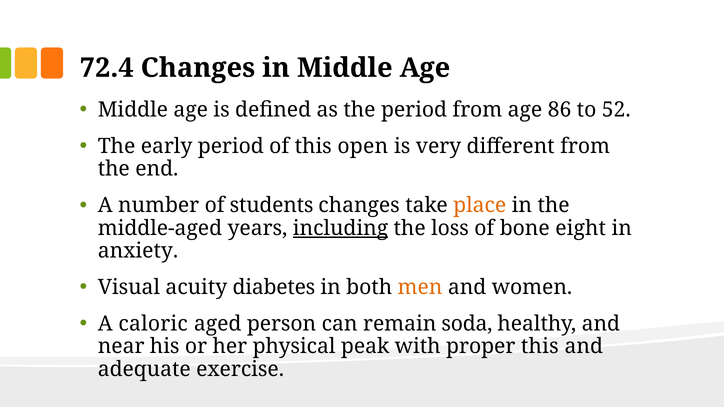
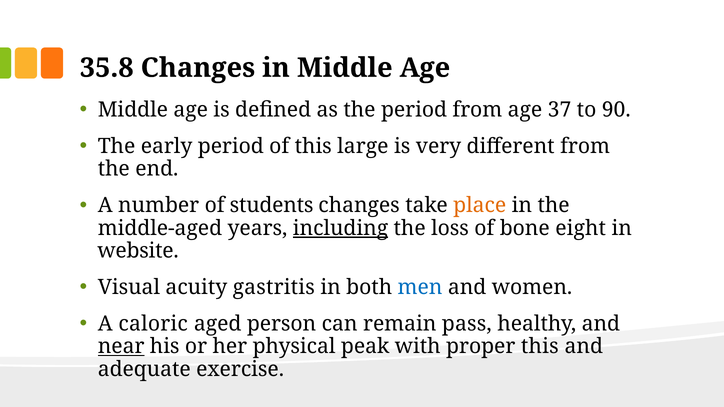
72.4: 72.4 -> 35.8
86: 86 -> 37
52: 52 -> 90
open: open -> large
anxiety: anxiety -> website
diabetes: diabetes -> gastritis
men colour: orange -> blue
soda: soda -> pass
near underline: none -> present
